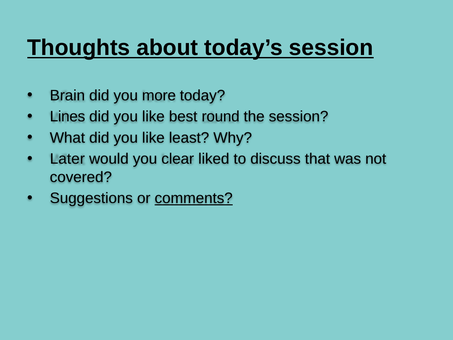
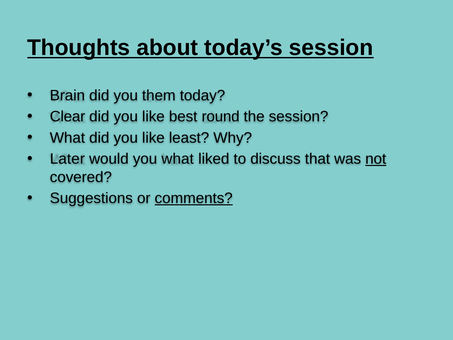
more: more -> them
Lines: Lines -> Clear
you clear: clear -> what
not underline: none -> present
